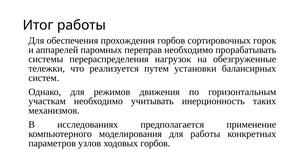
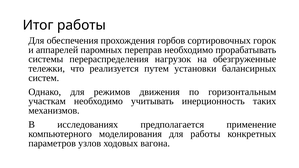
ходовых горбов: горбов -> вагона
